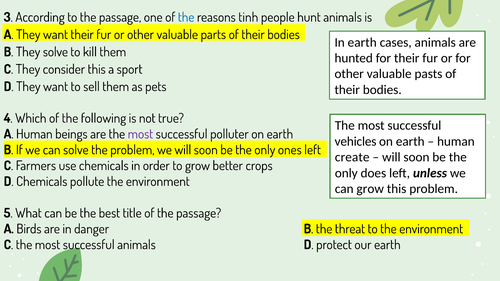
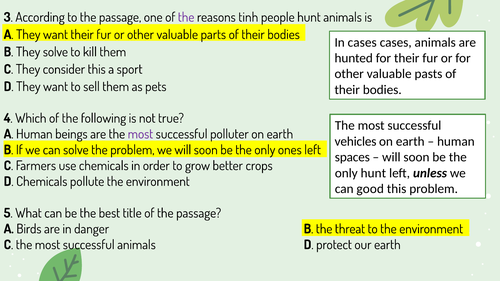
the at (186, 17) colour: blue -> purple
In earth: earth -> cases
create: create -> spaces
only does: does -> hunt
can grow: grow -> good
